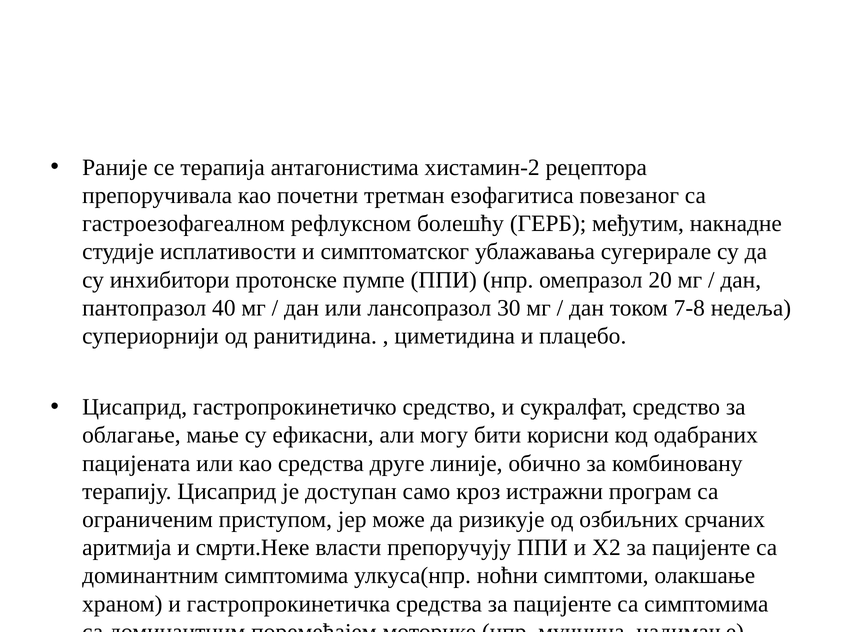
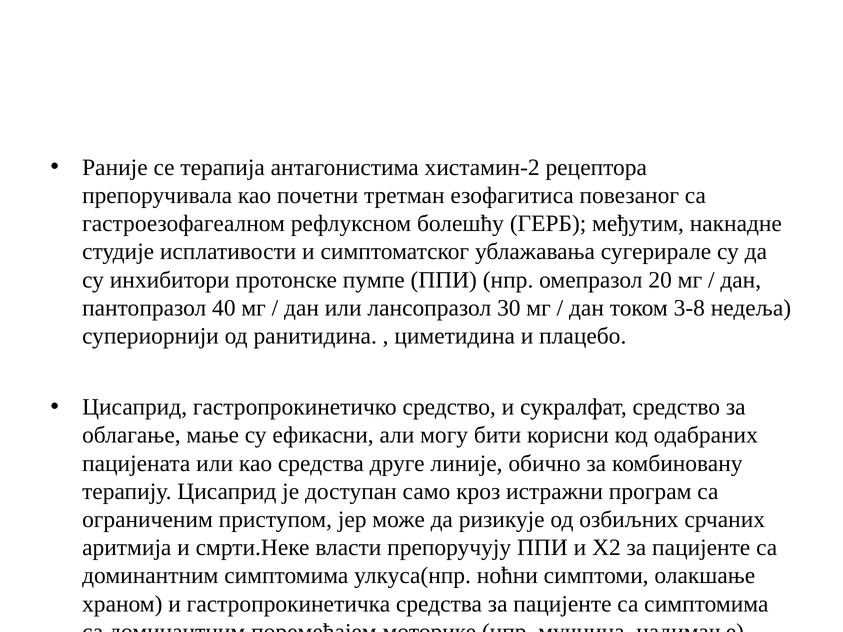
7-8: 7-8 -> 3-8
